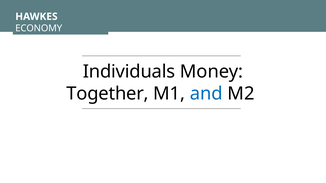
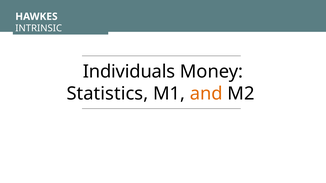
ECONOMY: ECONOMY -> INTRINSIC
Together: Together -> Statistics
and colour: blue -> orange
